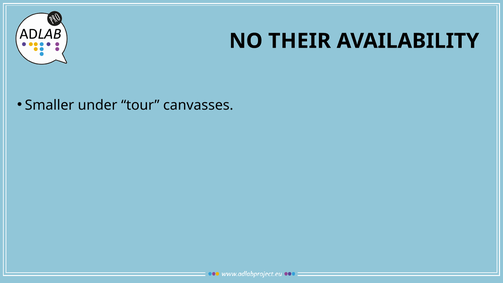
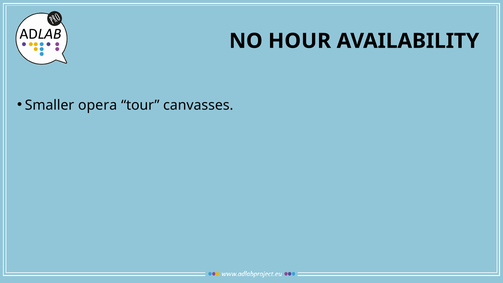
THEIR: THEIR -> HOUR
under: under -> opera
